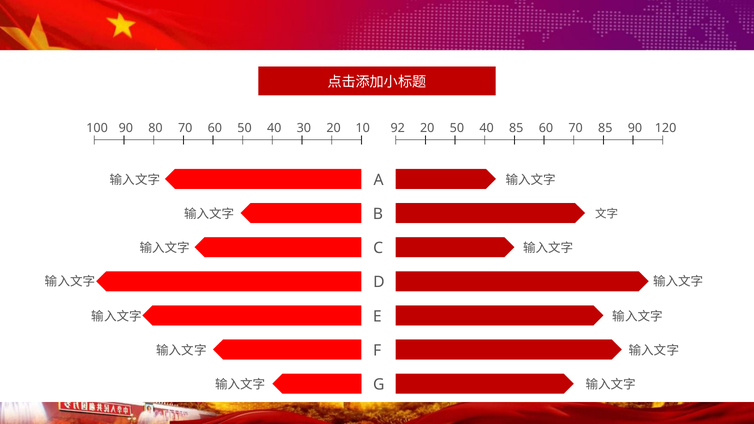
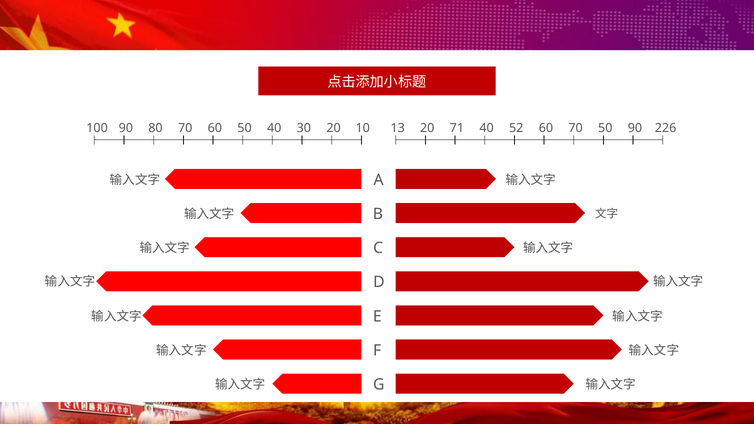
92: 92 -> 13
20 50: 50 -> 71
40 85: 85 -> 52
70 85: 85 -> 50
120: 120 -> 226
